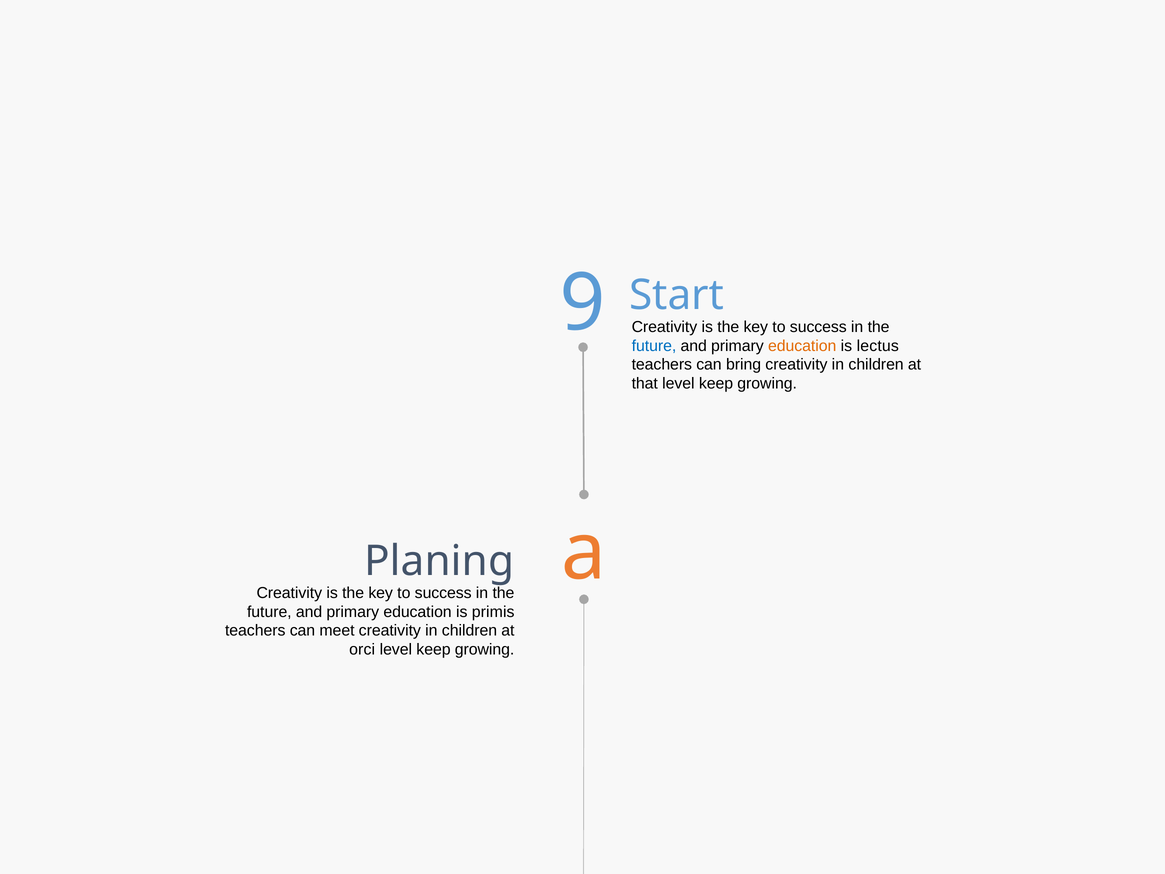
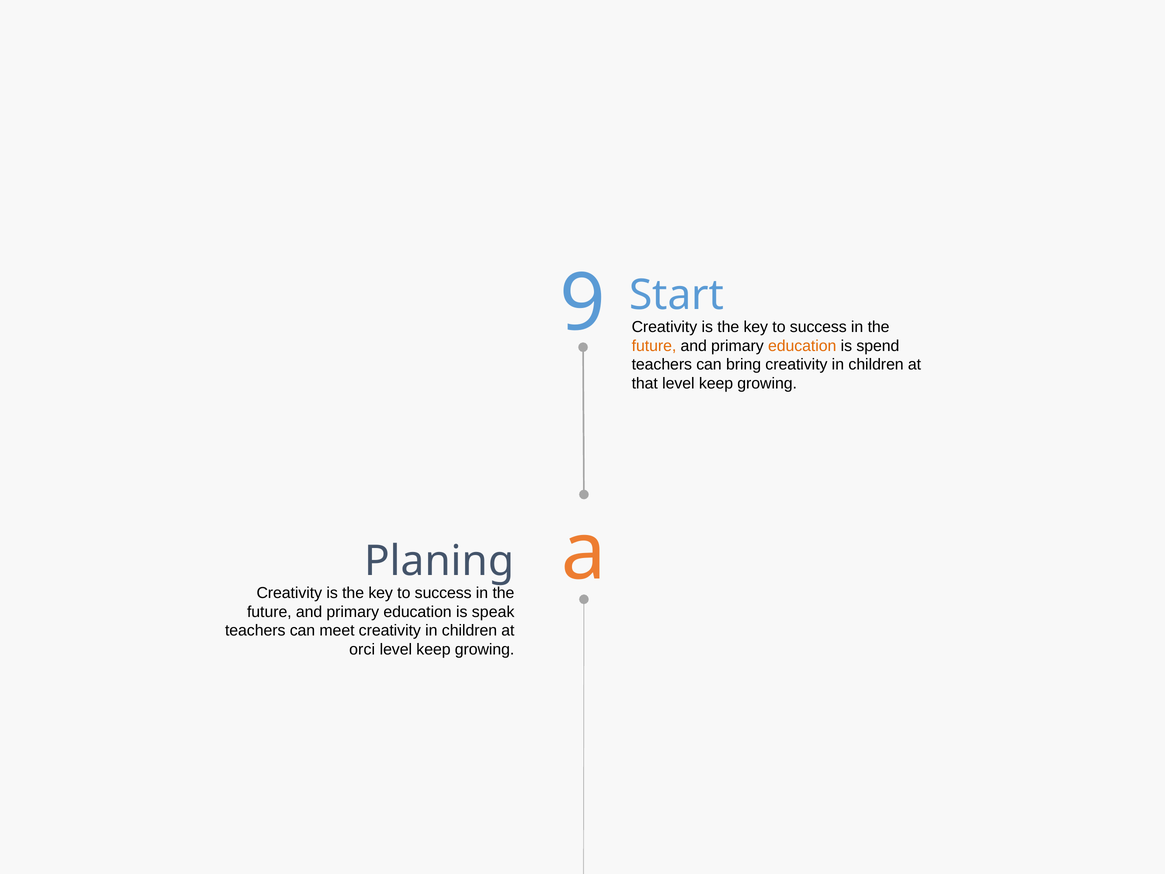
future at (654, 346) colour: blue -> orange
lectus: lectus -> spend
primis: primis -> speak
